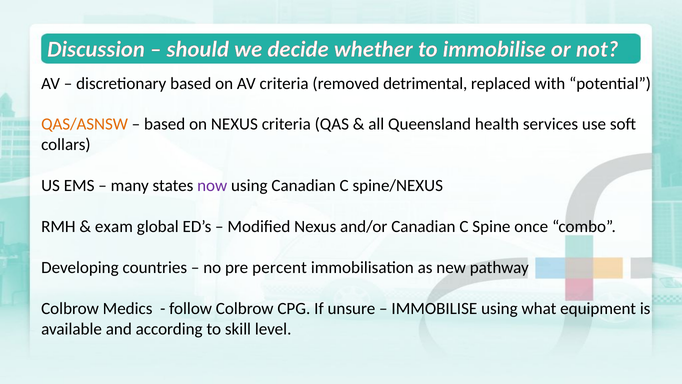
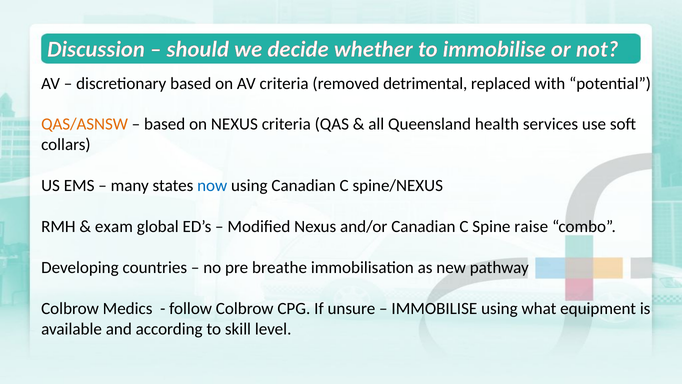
now colour: purple -> blue
once: once -> raise
percent: percent -> breathe
